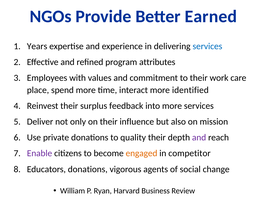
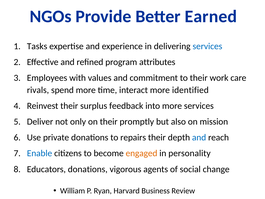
Years: Years -> Tasks
place: place -> rivals
influence: influence -> promptly
quality: quality -> repairs
and at (199, 137) colour: purple -> blue
Enable colour: purple -> blue
competitor: competitor -> personality
